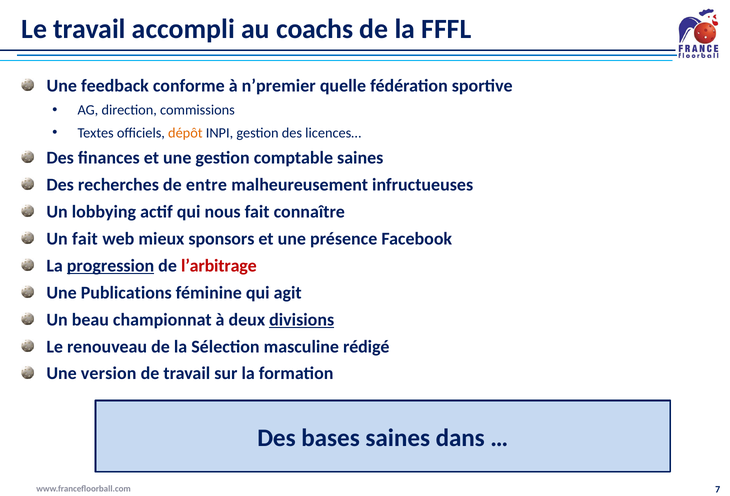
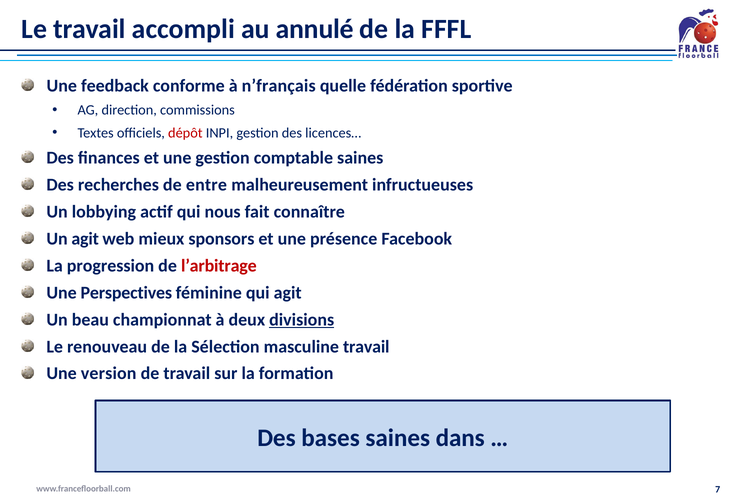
coachs: coachs -> annulé
n’premier: n’premier -> n’français
dépôt colour: orange -> red
Un fait: fait -> agit
progression underline: present -> none
Publications: Publications -> Perspectives
masculine rédigé: rédigé -> travail
